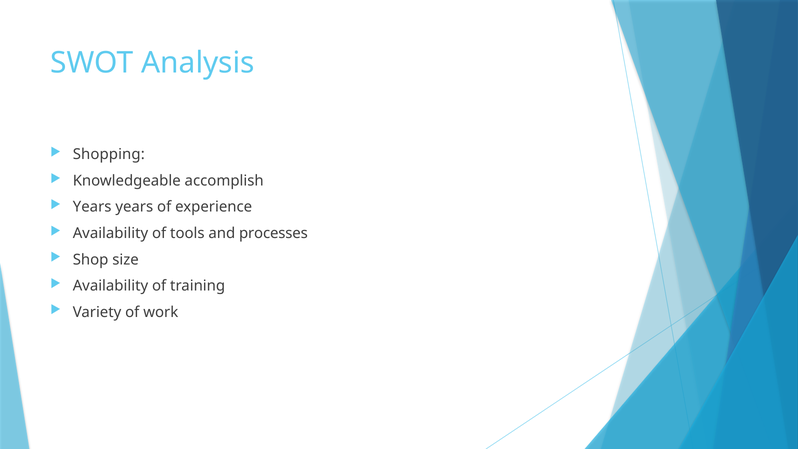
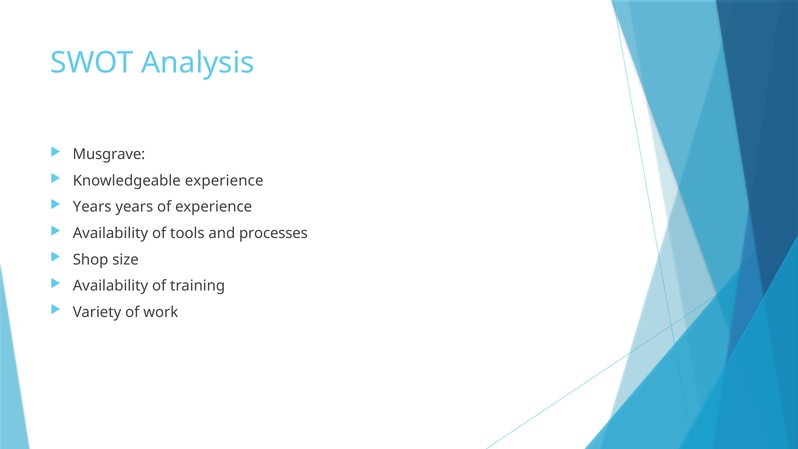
Shopping: Shopping -> Musgrave
Knowledgeable accomplish: accomplish -> experience
